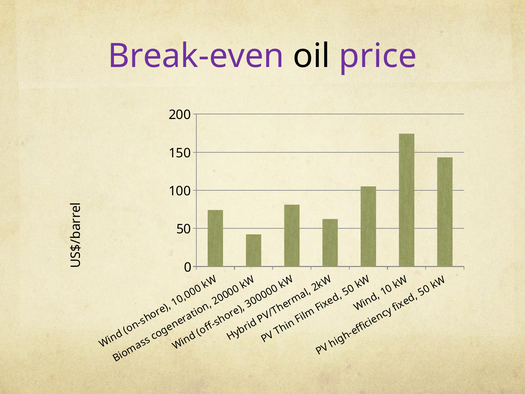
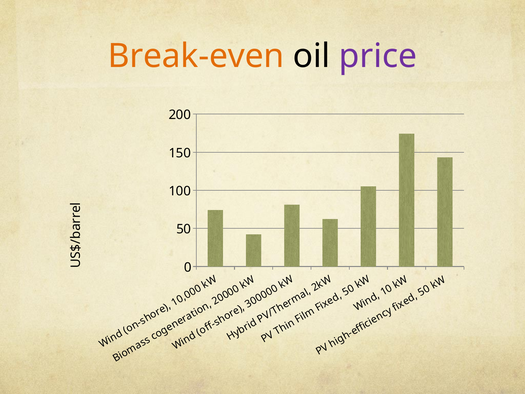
Break-even colour: purple -> orange
